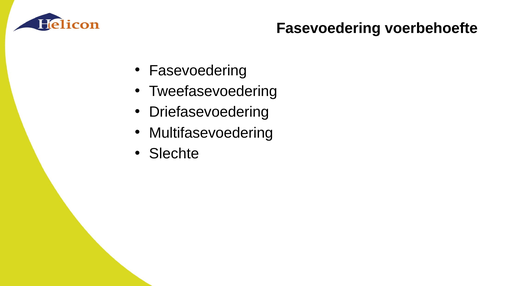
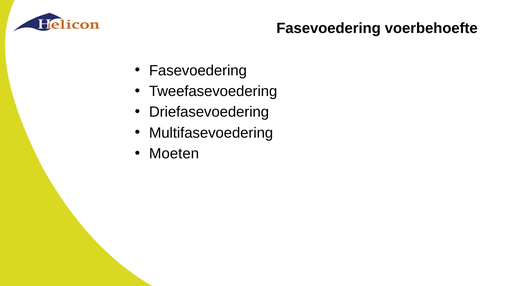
Slechte: Slechte -> Moeten
